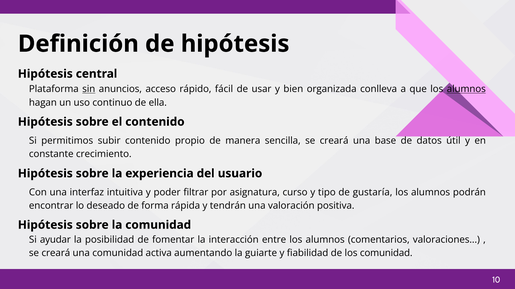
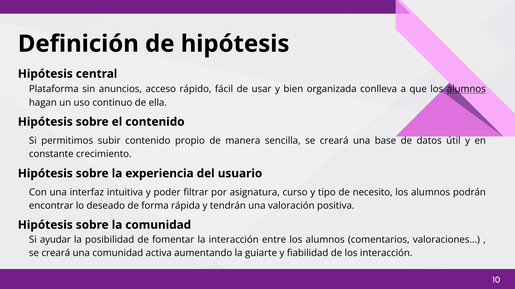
sin underline: present -> none
gustaría: gustaría -> necesito
los comunidad: comunidad -> interacción
